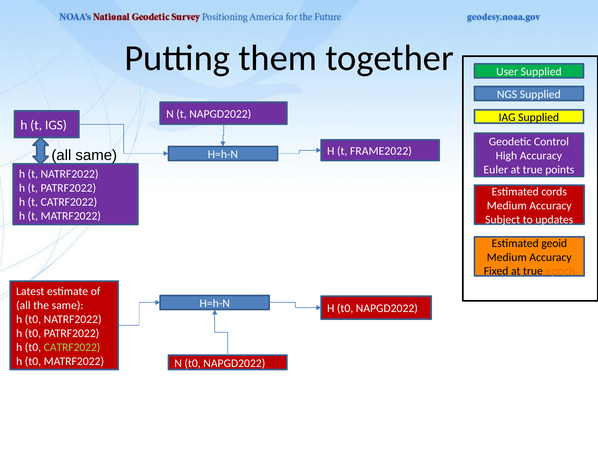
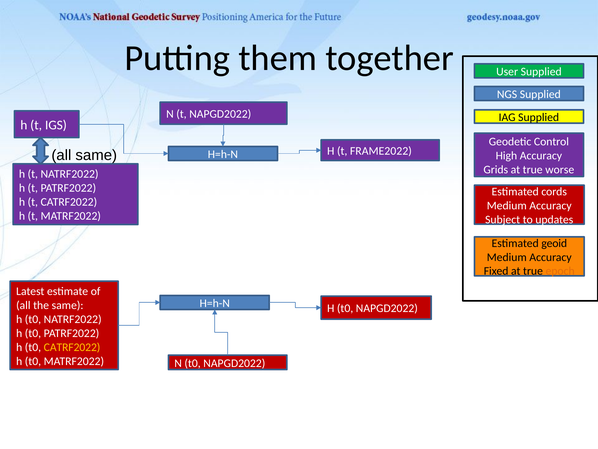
Euler: Euler -> Grids
points: points -> worse
CATRF2022 at (72, 347) colour: light green -> yellow
